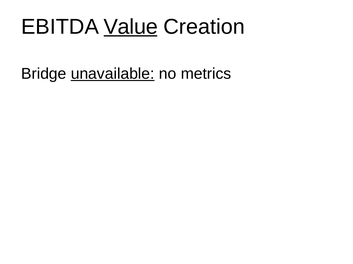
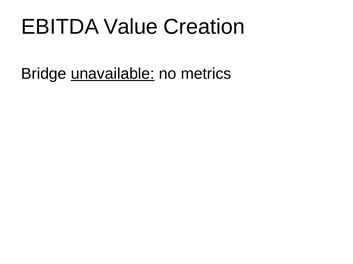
Value underline: present -> none
